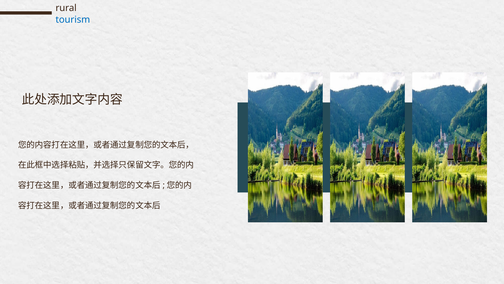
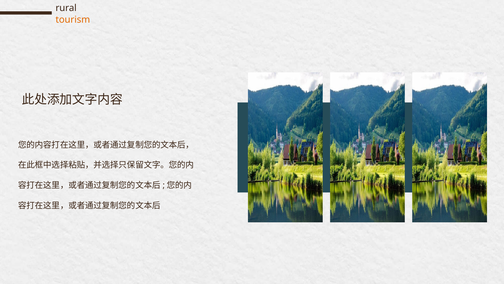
tourism colour: blue -> orange
